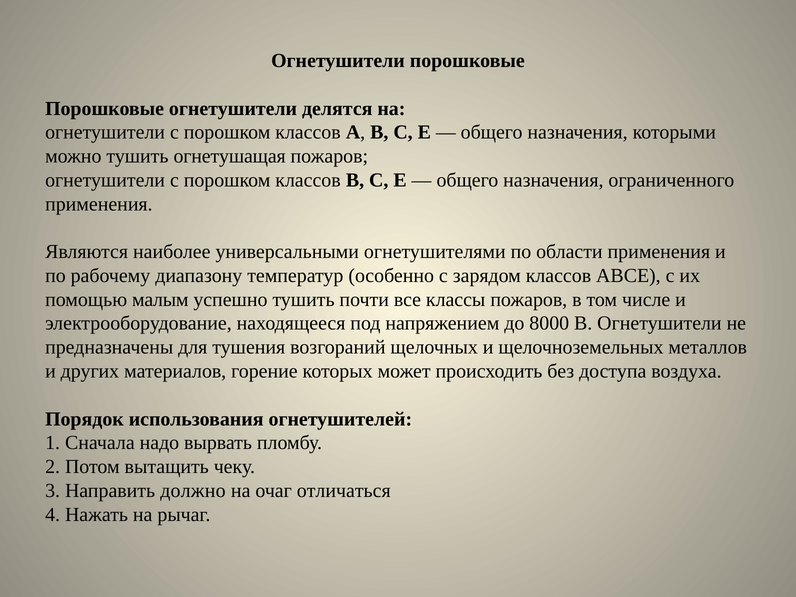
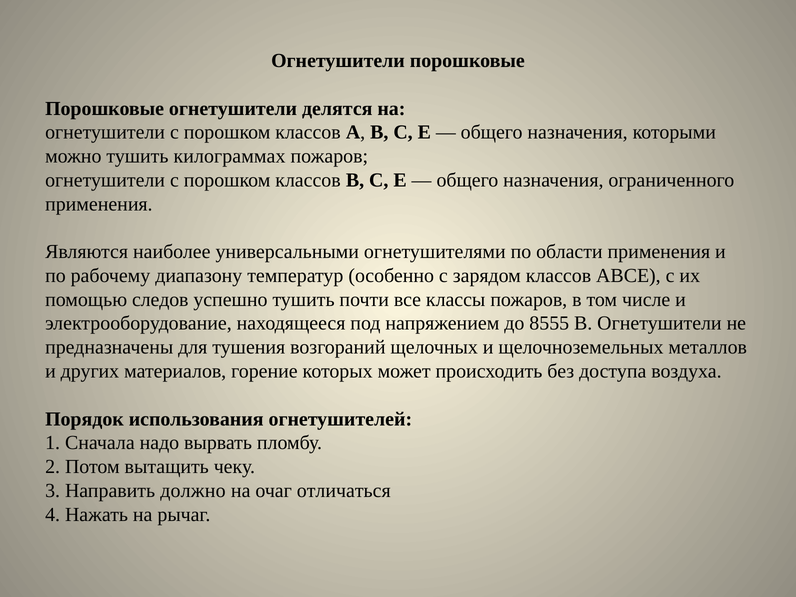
огнетушащая: огнетушащая -> килограммах
малым: малым -> следов
8000: 8000 -> 8555
